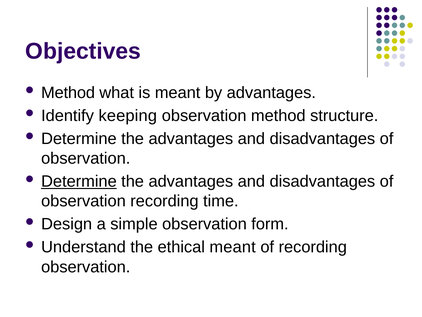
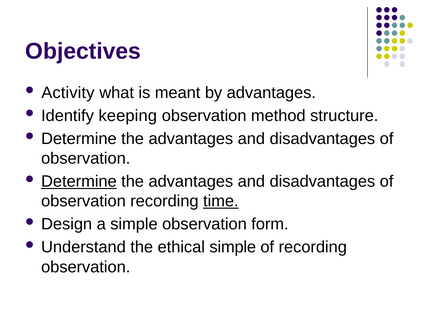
Method at (68, 92): Method -> Activity
time underline: none -> present
ethical meant: meant -> simple
